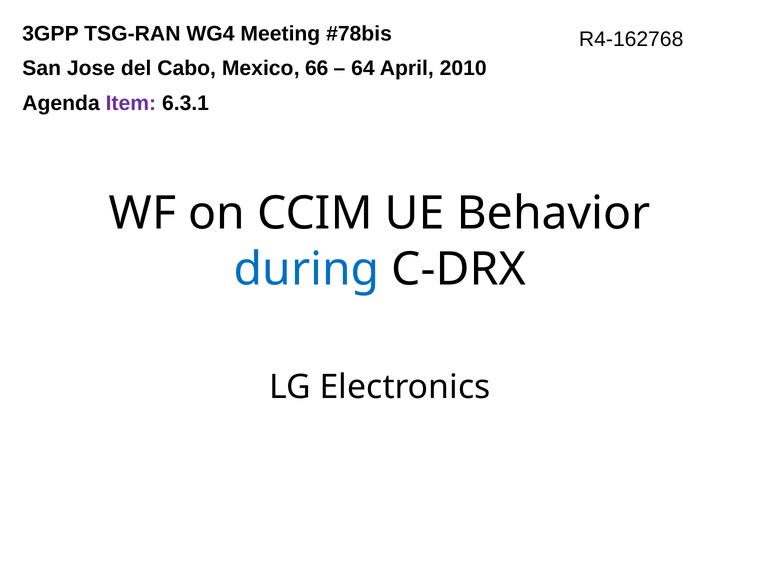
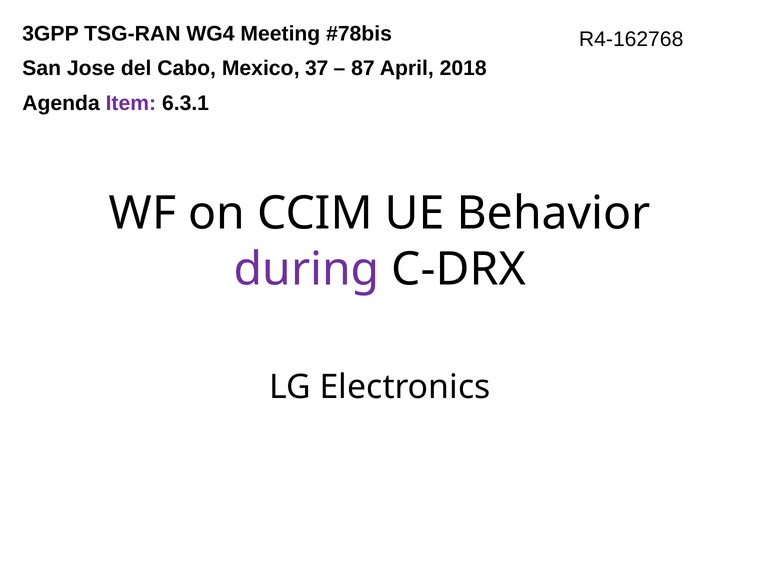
66: 66 -> 37
64: 64 -> 87
2010: 2010 -> 2018
during colour: blue -> purple
